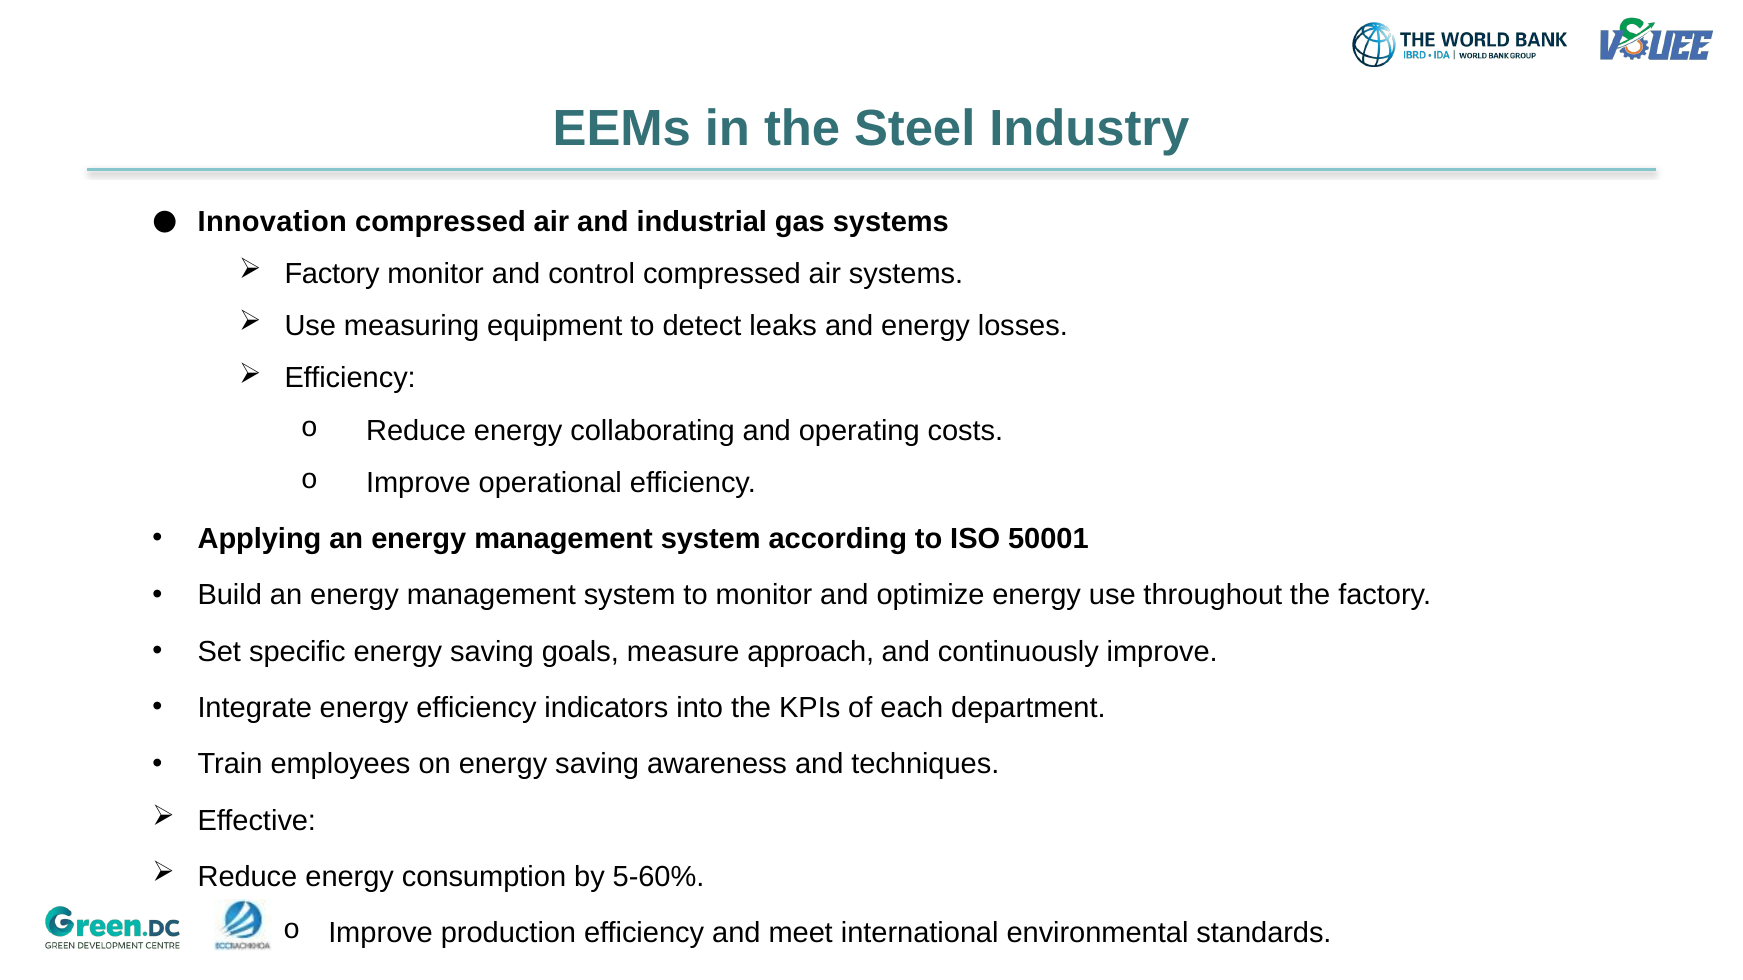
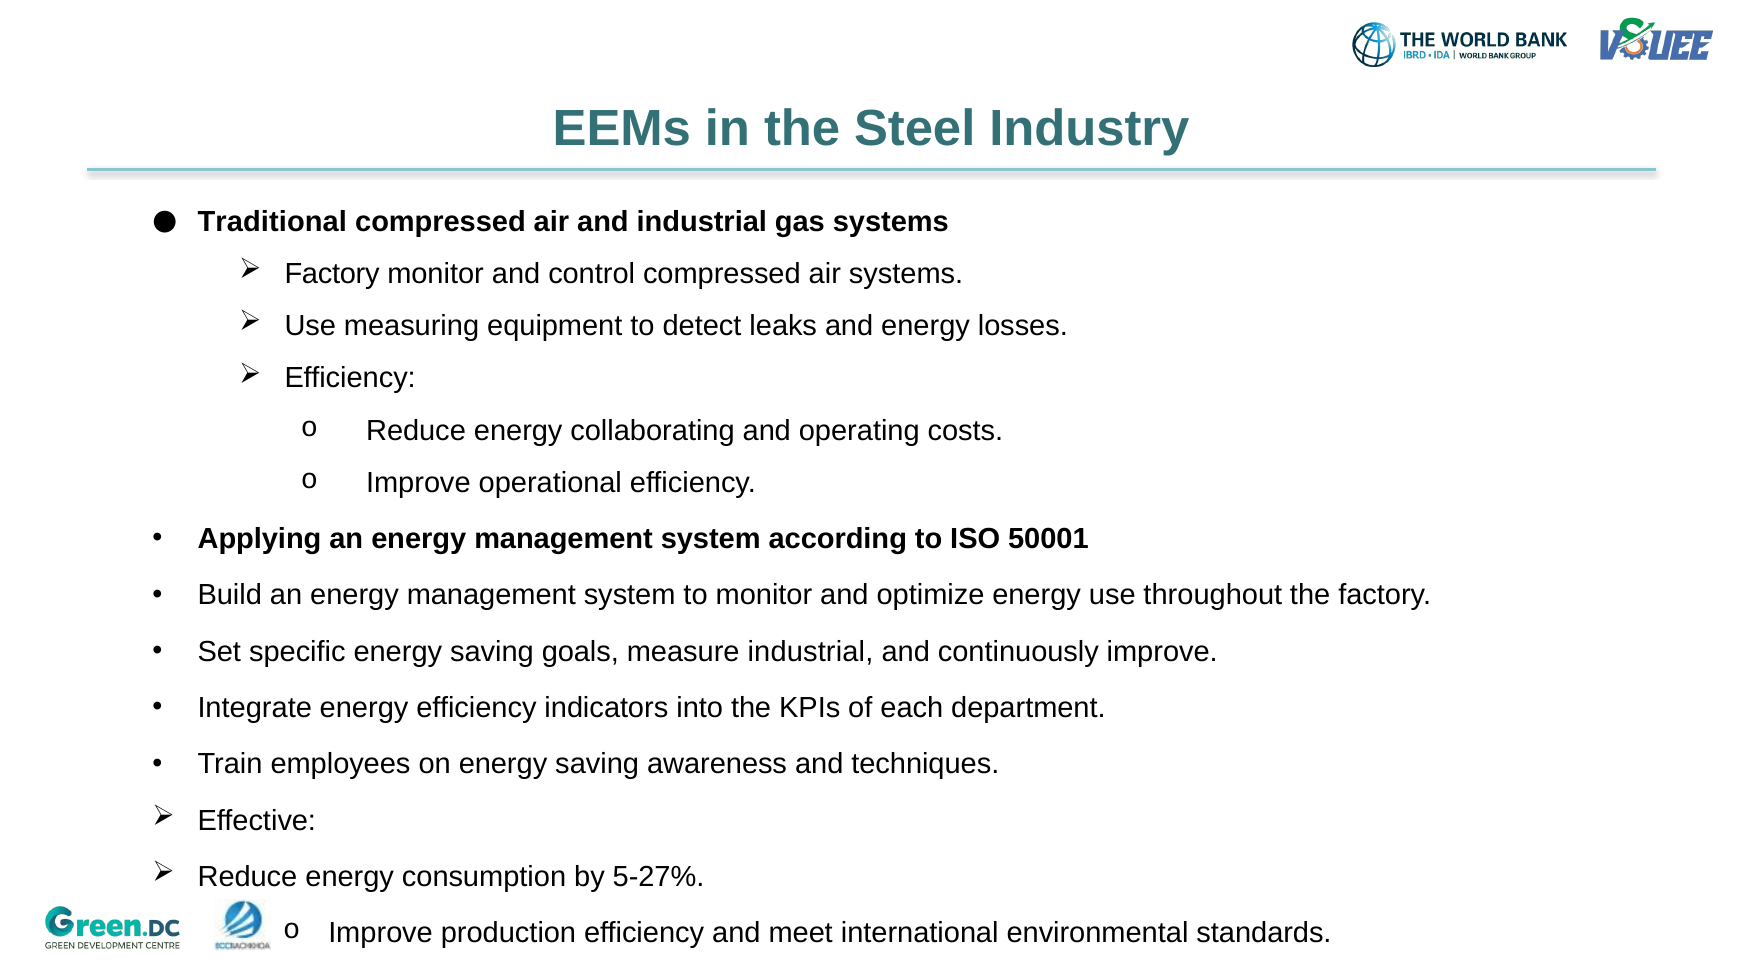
Innovation: Innovation -> Traditional
measure approach: approach -> industrial
5-60%: 5-60% -> 5-27%
